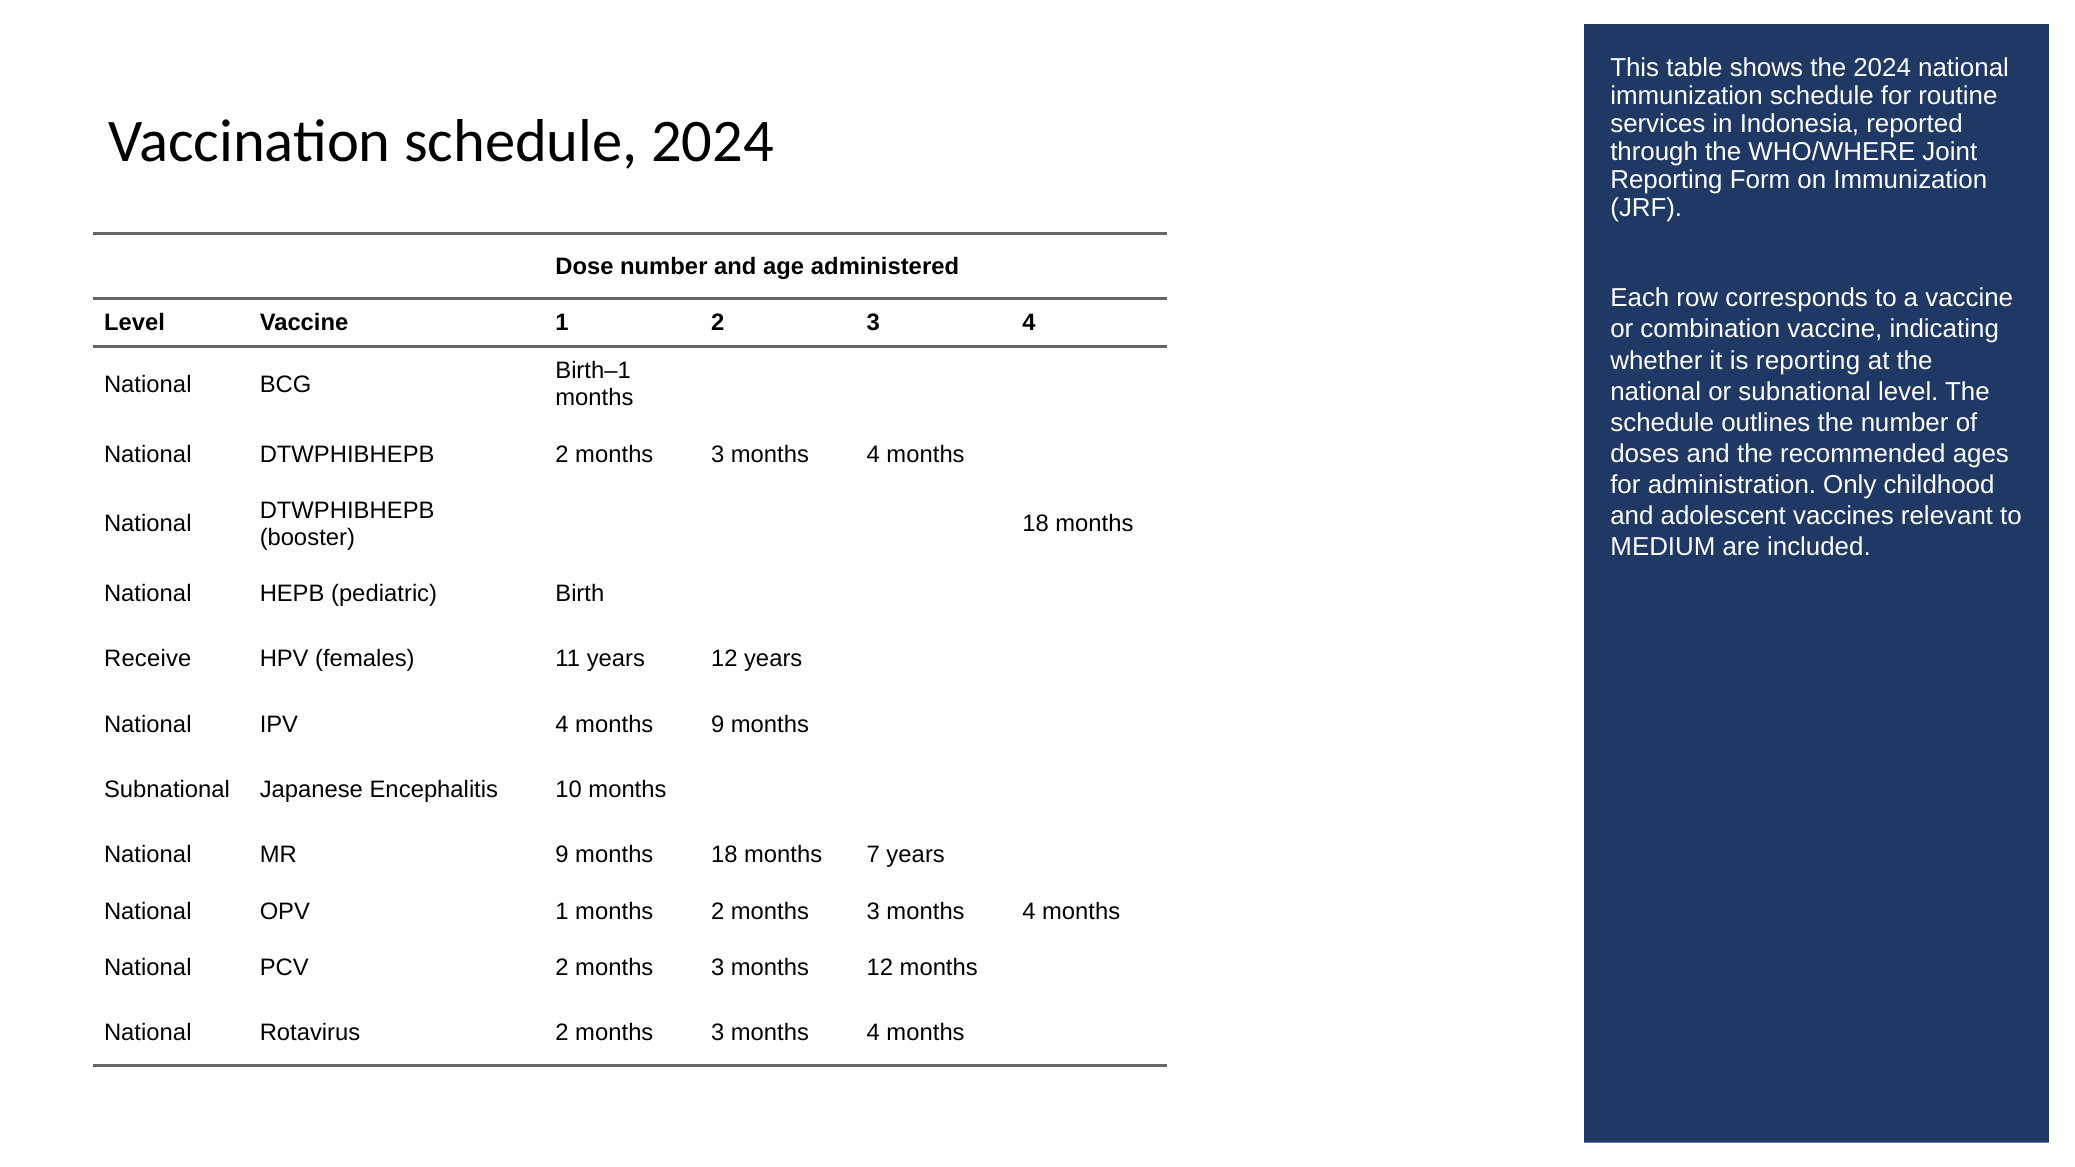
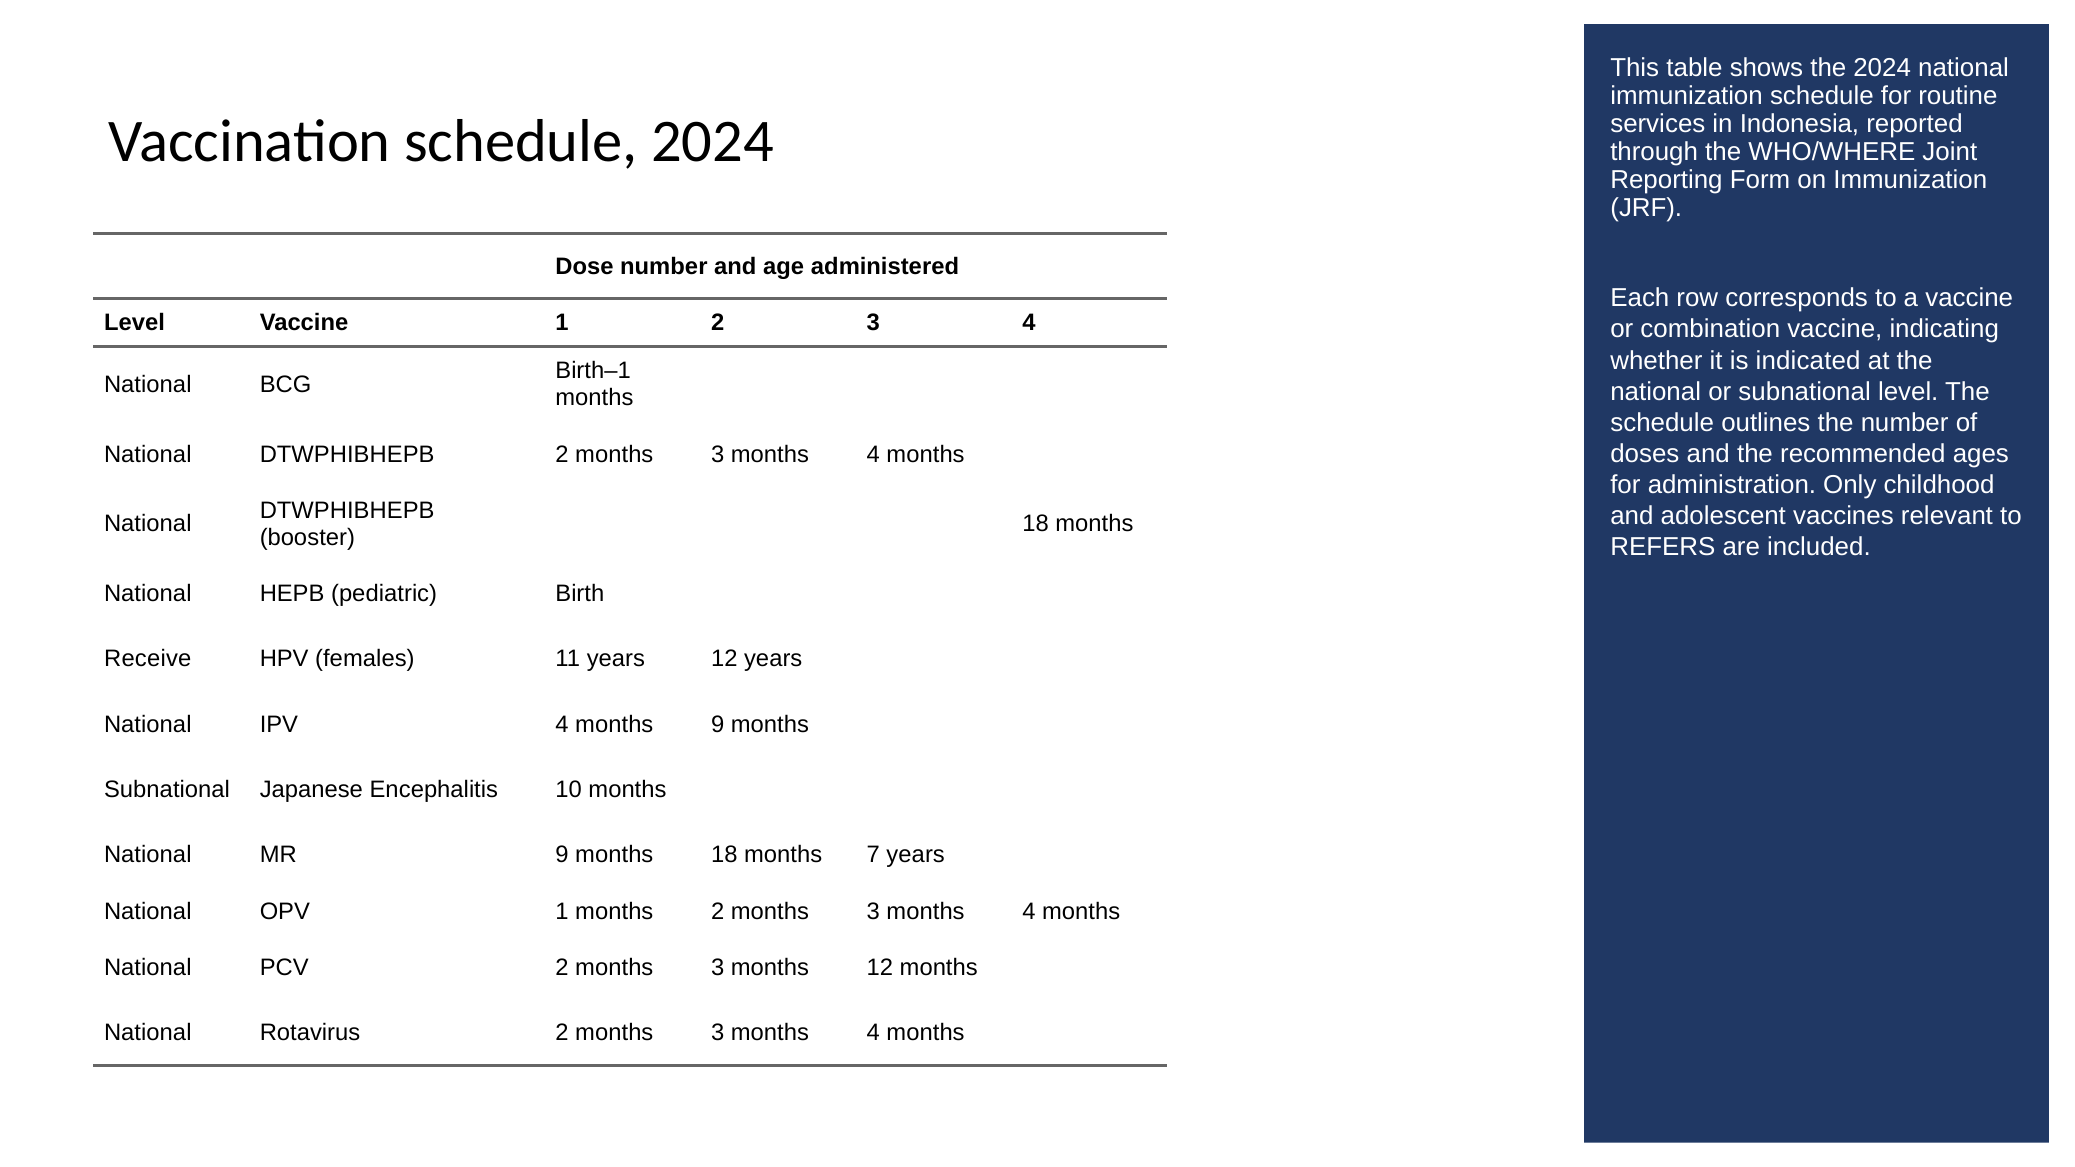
is reporting: reporting -> indicated
MEDIUM: MEDIUM -> REFERS
